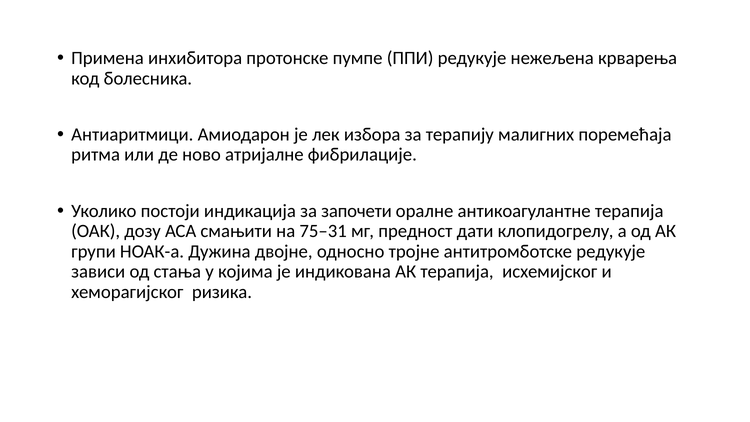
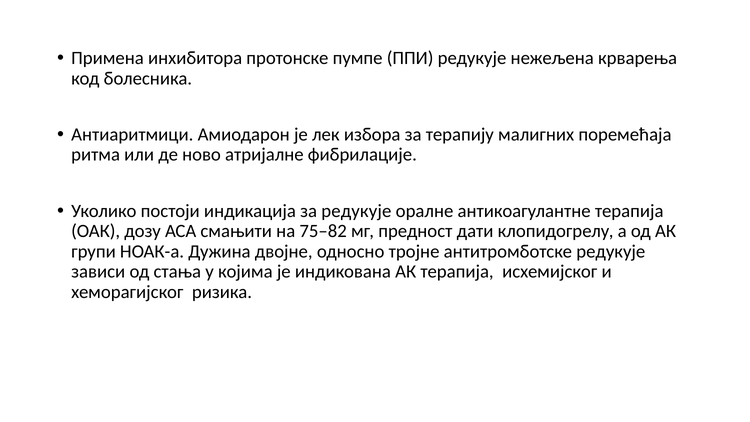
за започети: започети -> редукује
75–31: 75–31 -> 75–82
